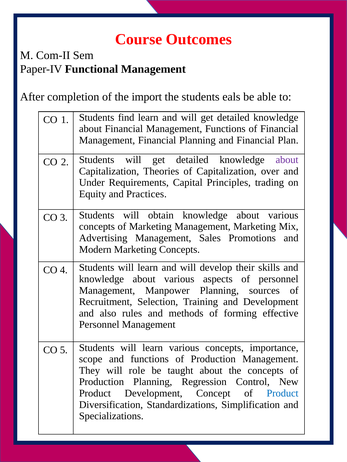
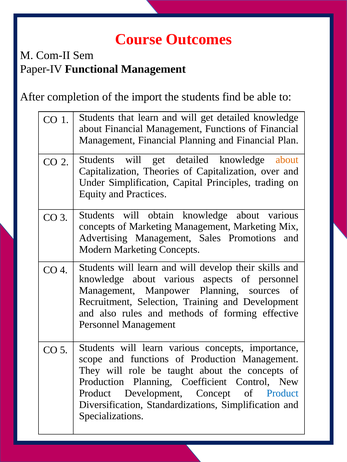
eals: eals -> find
find: find -> that
about at (287, 160) colour: purple -> orange
Under Requirements: Requirements -> Simplification
Regression: Regression -> Coefficient
